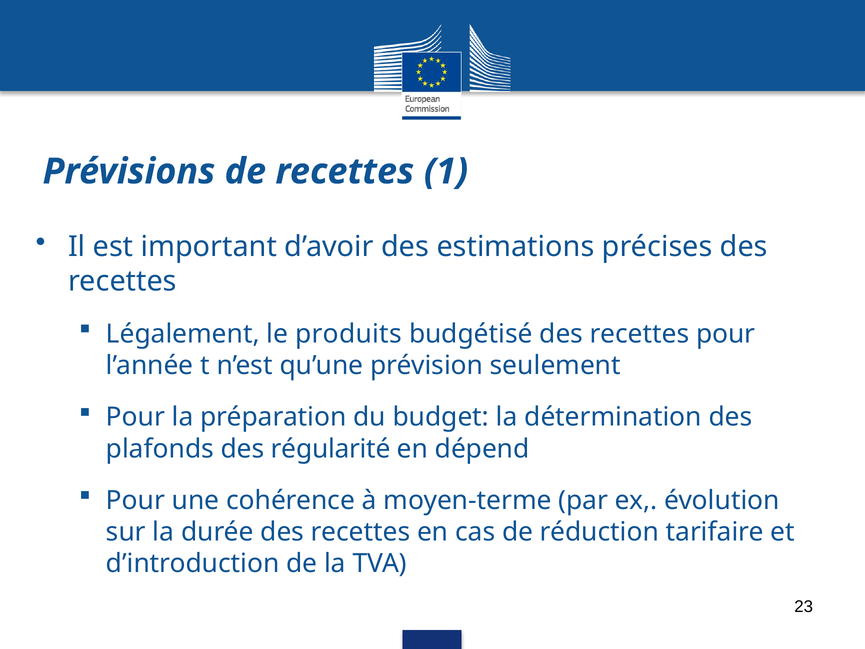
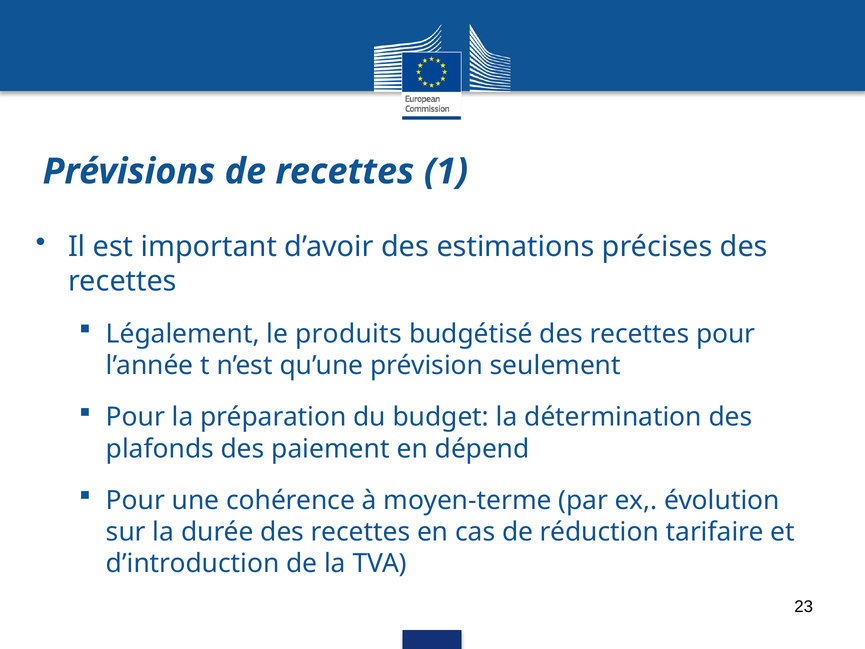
régularité: régularité -> paiement
